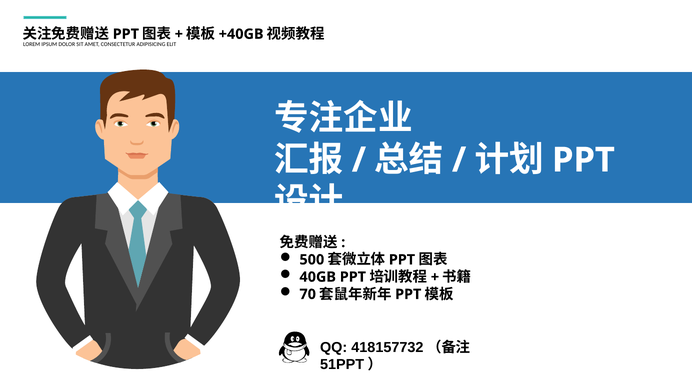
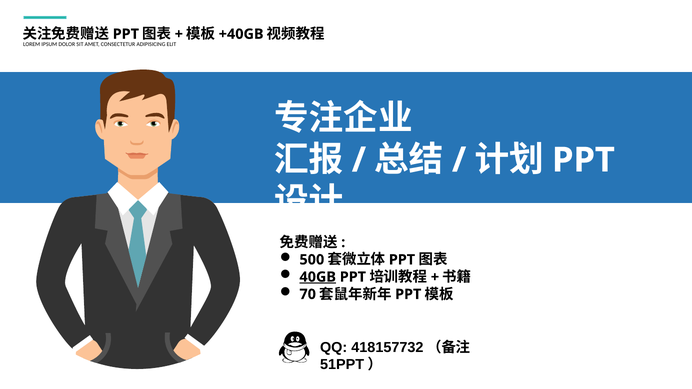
40GB underline: none -> present
